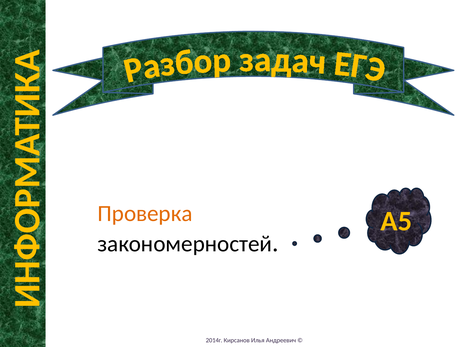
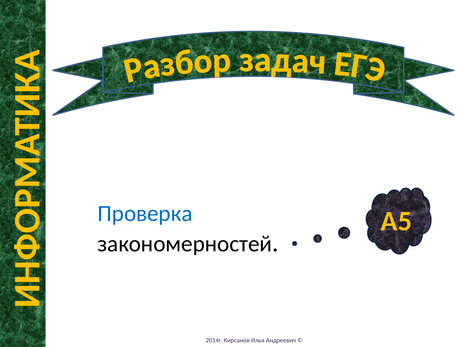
Проверка colour: orange -> blue
